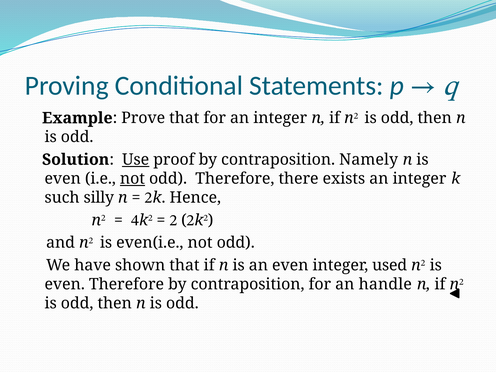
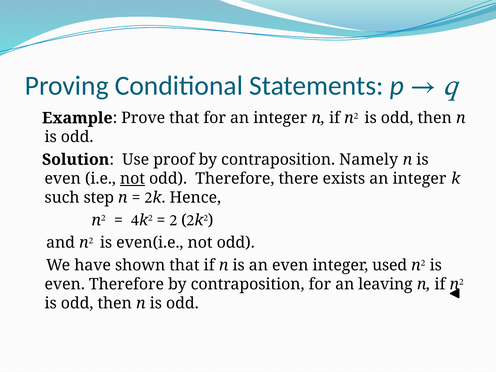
Use underline: present -> none
silly: silly -> step
handle: handle -> leaving
